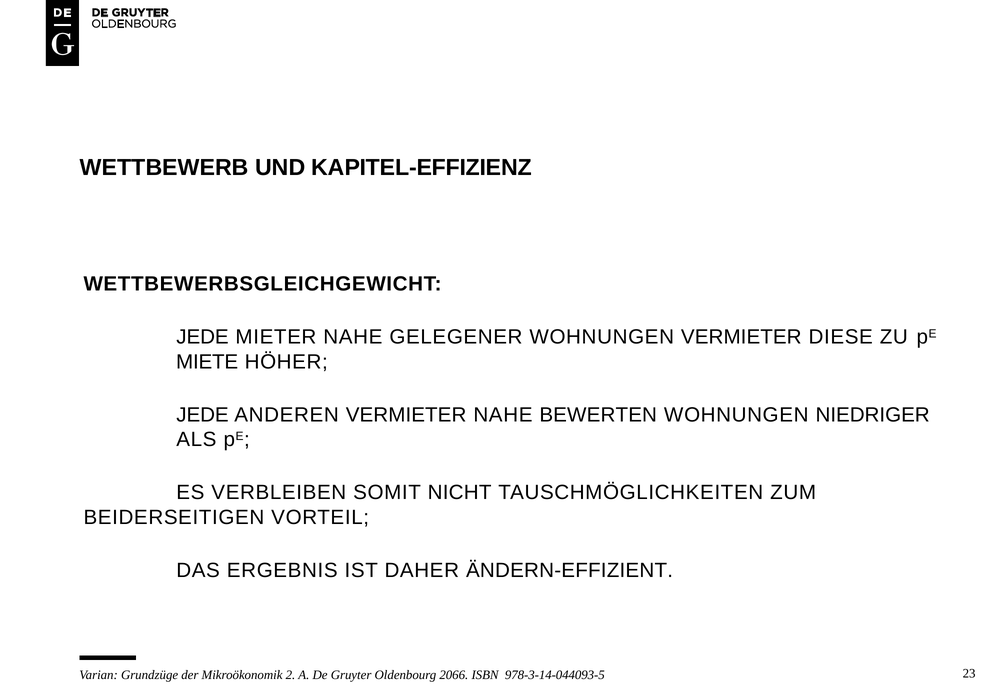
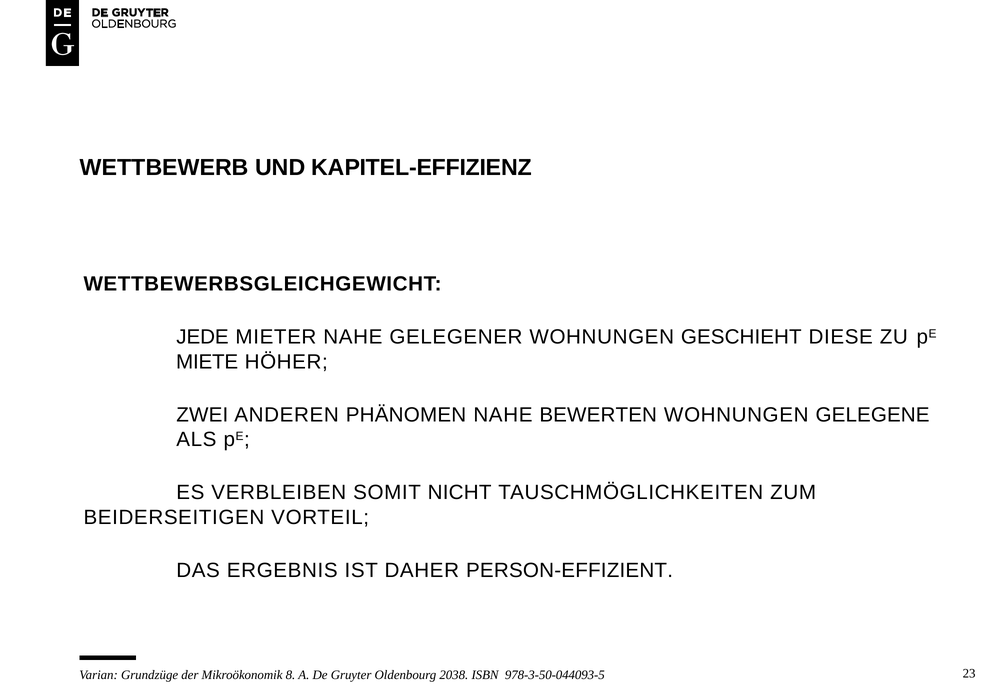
WOHNUNGEN VERMIETER: VERMIETER -> GESCHIEHT
JEDE at (202, 415): JEDE -> ZWEI
ANDEREN VERMIETER: VERMIETER -> PHÄNOMEN
NIEDRIGER: NIEDRIGER -> GELEGENE
ÄNDERN-EFFIZIENT: ÄNDERN-EFFIZIENT -> PERSON-EFFIZIENT
2: 2 -> 8
2066: 2066 -> 2038
978-3-14-044093-5: 978-3-14-044093-5 -> 978-3-50-044093-5
